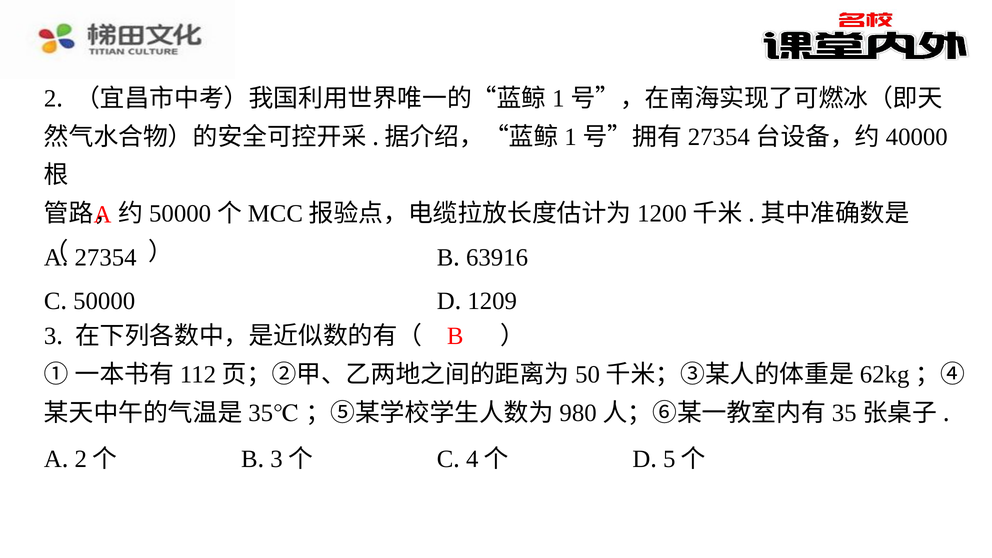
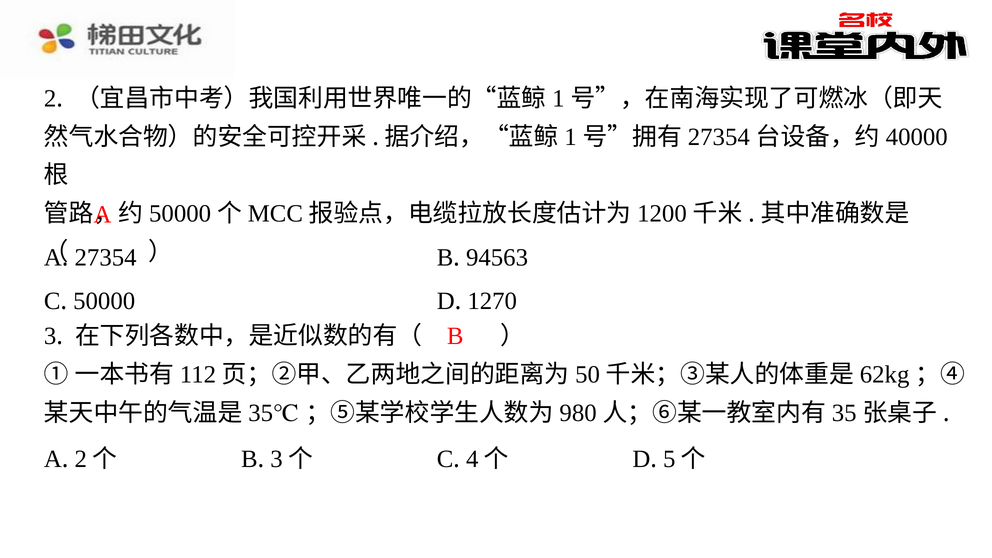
63916: 63916 -> 94563
1209: 1209 -> 1270
